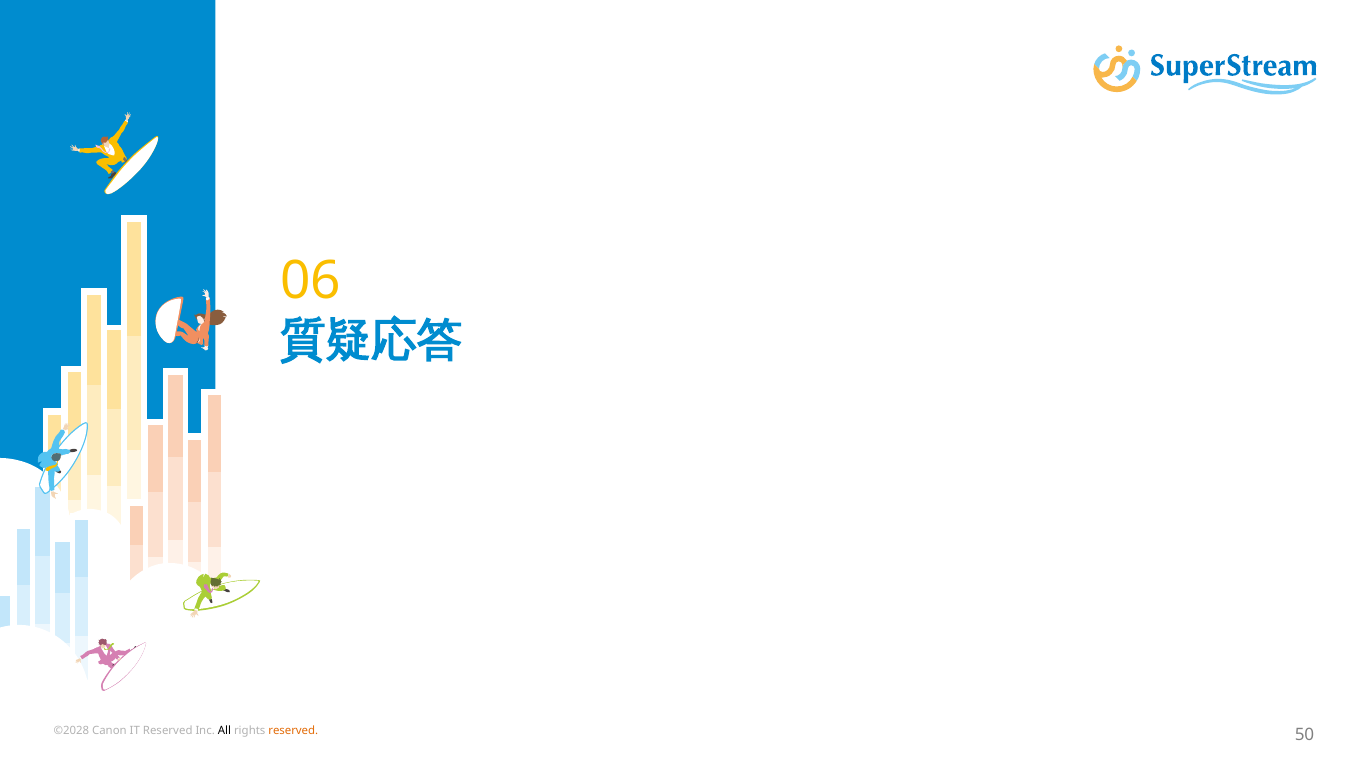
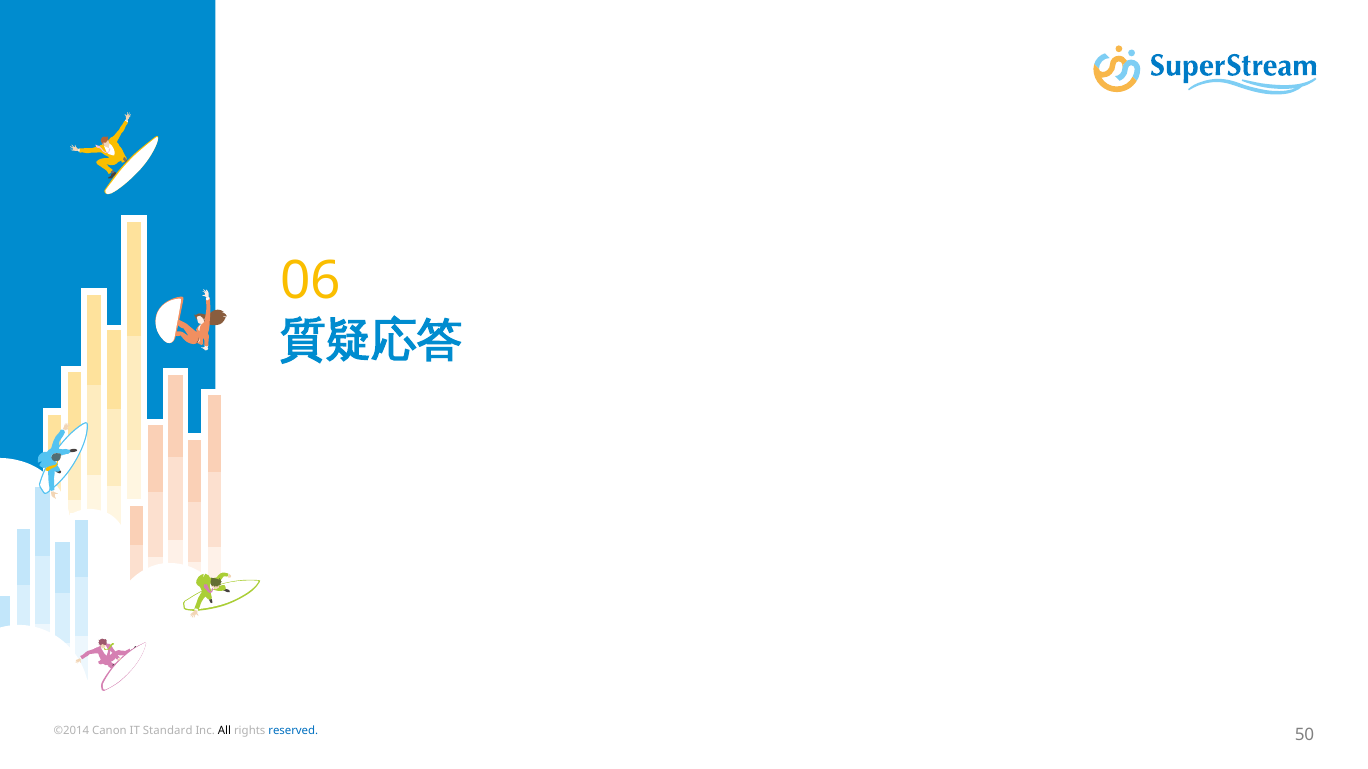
©2028: ©2028 -> ©2014
IT Reserved: Reserved -> Standard
reserved at (293, 731) colour: orange -> blue
